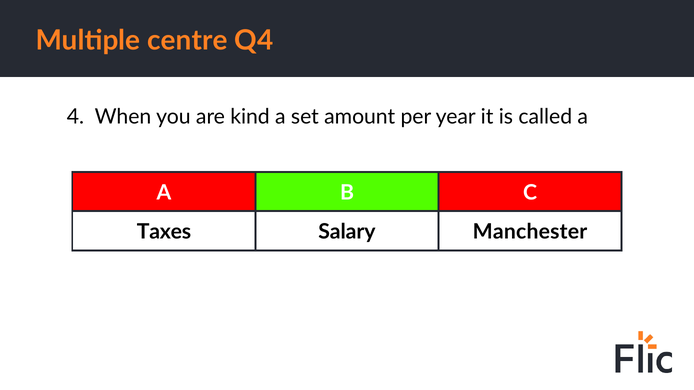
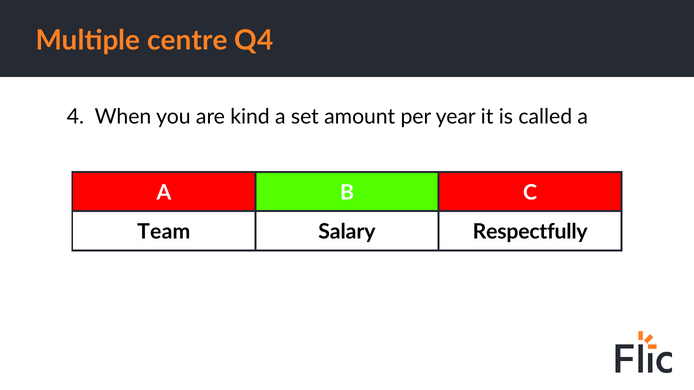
Taxes: Taxes -> Team
Manchester: Manchester -> Respectfully
